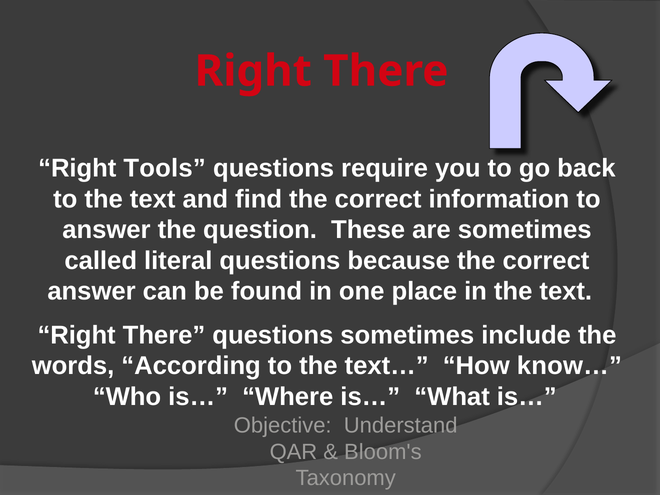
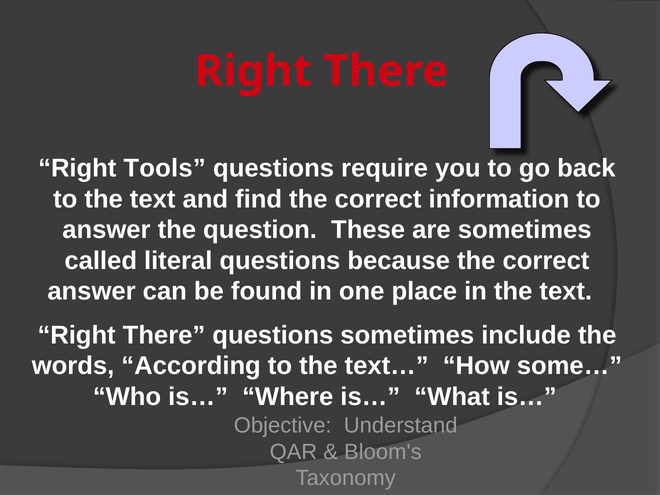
know…: know… -> some…
